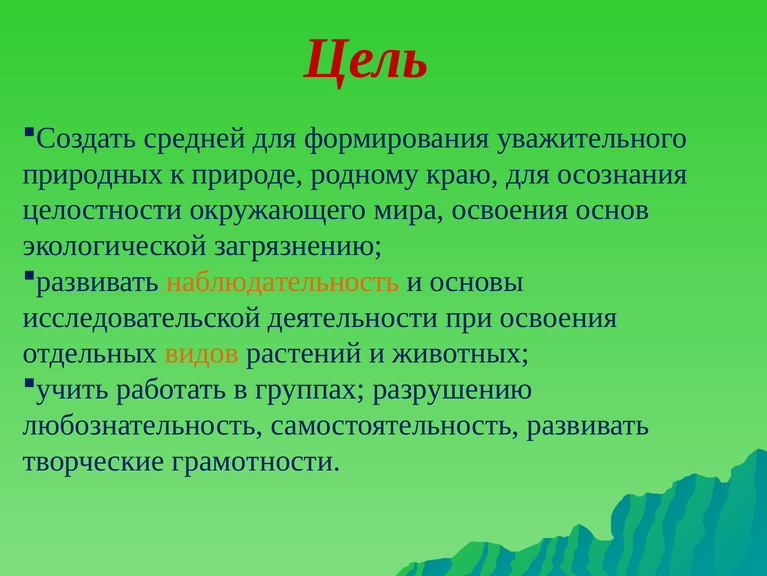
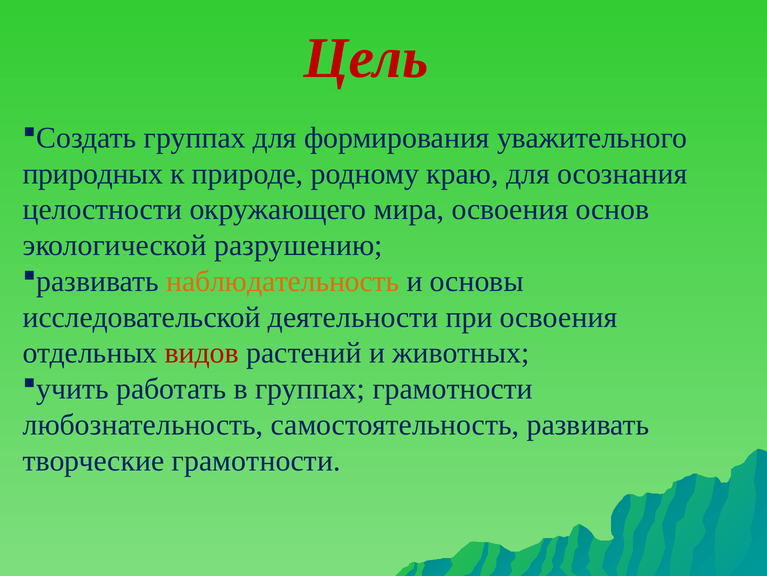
средней at (195, 138): средней -> группах
загрязнению: загрязнению -> разрушению
видов colour: orange -> red
группах разрушению: разрушению -> грамотности
